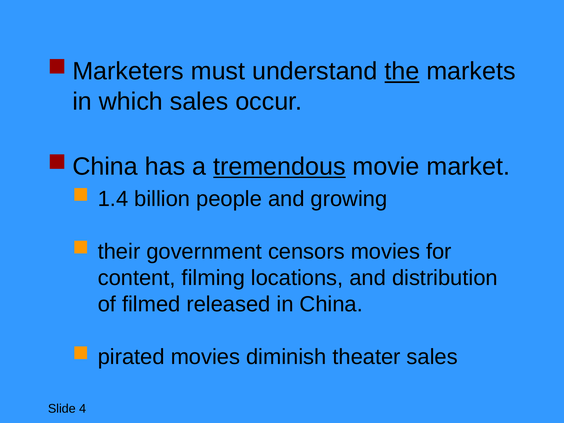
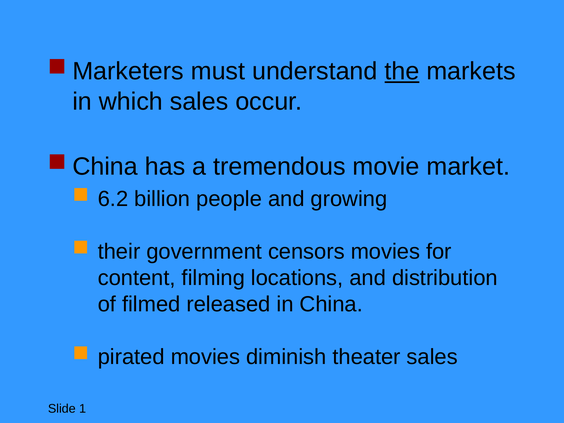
tremendous underline: present -> none
1.4: 1.4 -> 6.2
4: 4 -> 1
